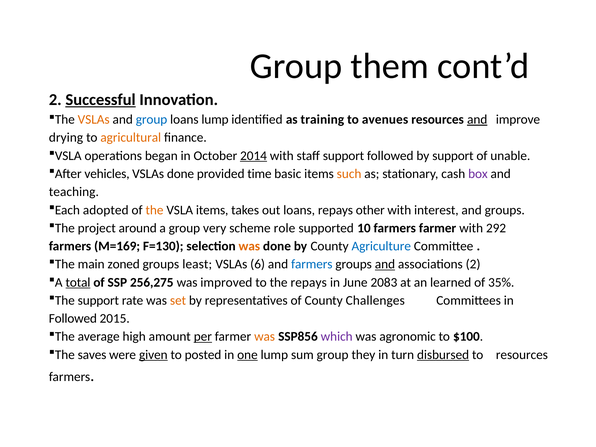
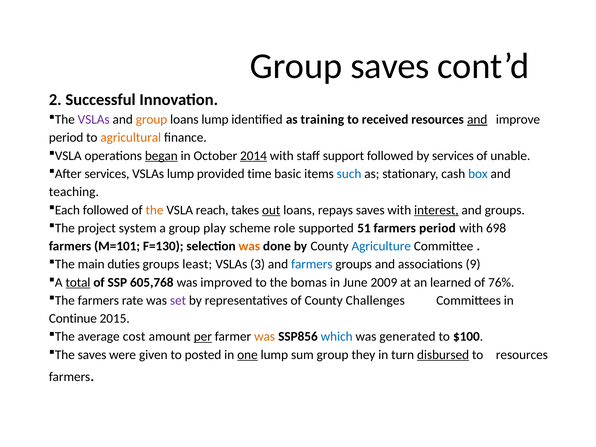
Group them: them -> saves
Successful underline: present -> none
VSLAs at (94, 120) colour: orange -> purple
group at (152, 120) colour: blue -> orange
avenues: avenues -> received
drying at (66, 138): drying -> period
began underline: none -> present
by support: support -> services
vehicles at (107, 174): vehicles -> services
VSLAs done: done -> lump
such colour: orange -> blue
box colour: purple -> blue
adopted at (106, 210): adopted -> followed
VSLA items: items -> reach
out underline: none -> present
repays other: other -> saves
interest underline: none -> present
around: around -> system
very: very -> play
10: 10 -> 51
farmers farmer: farmer -> period
292: 292 -> 698
M=169: M=169 -> M=101
zoned: zoned -> duties
6: 6 -> 3
and at (385, 264) underline: present -> none
associations 2: 2 -> 9
256,275: 256,275 -> 605,768
the repays: repays -> bomas
2083: 2083 -> 2009
35%: 35% -> 76%
support at (98, 300): support -> farmers
set colour: orange -> purple
Followed at (73, 319): Followed -> Continue
high: high -> cost
which colour: purple -> blue
agronomic: agronomic -> generated
given underline: present -> none
